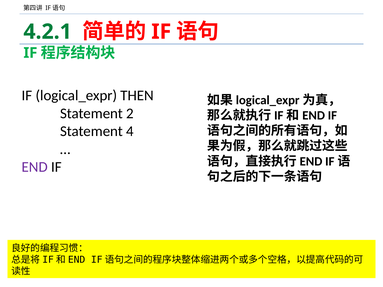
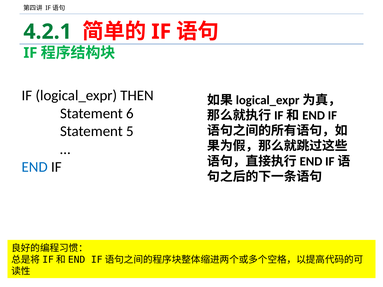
2: 2 -> 6
4: 4 -> 5
END colour: purple -> blue
